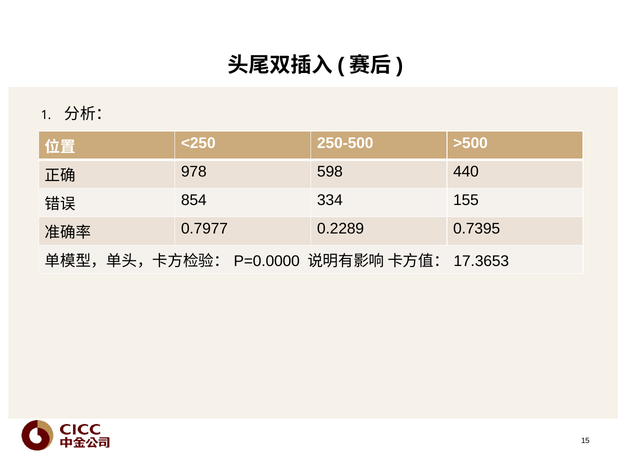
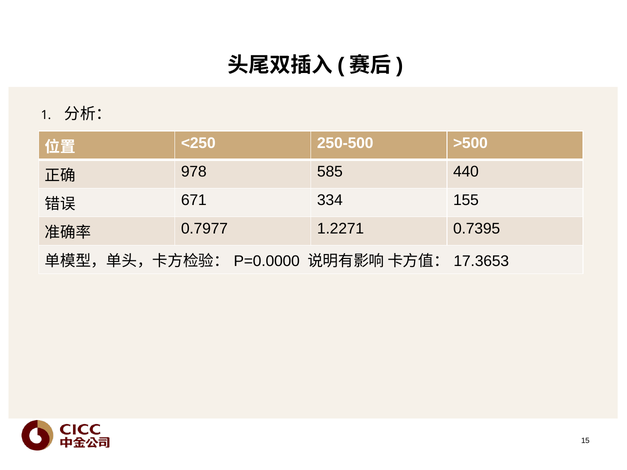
598: 598 -> 585
854: 854 -> 671
0.2289: 0.2289 -> 1.2271
